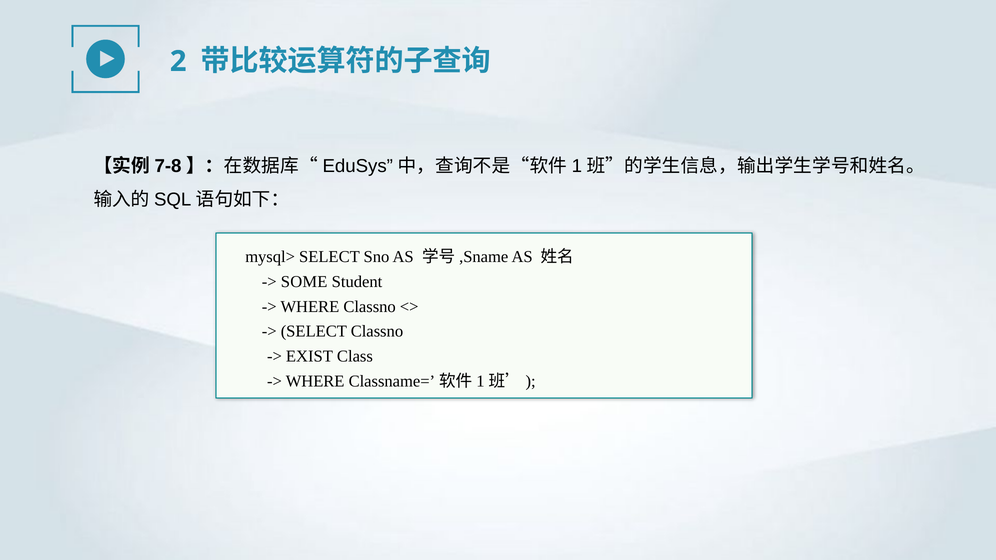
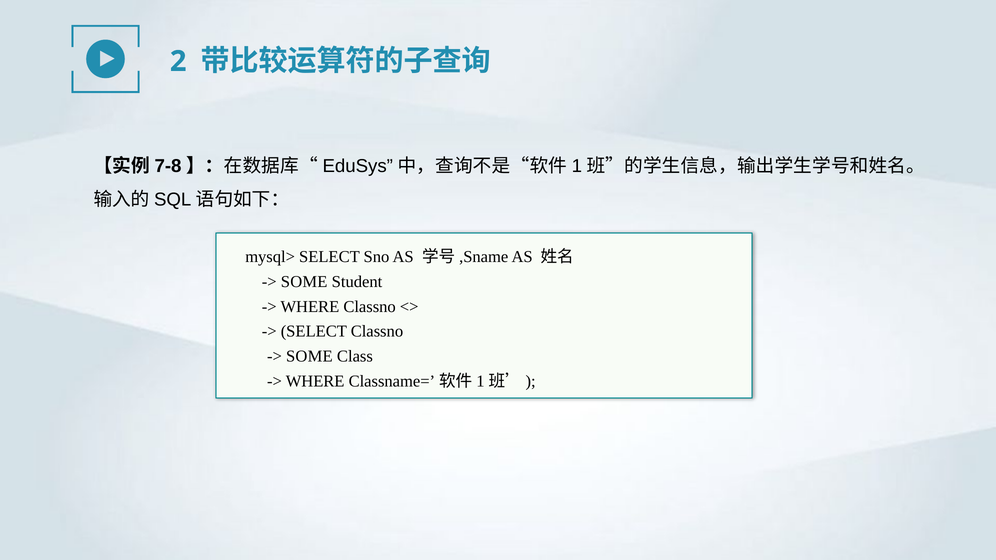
EXIST at (309, 356): EXIST -> SOME
